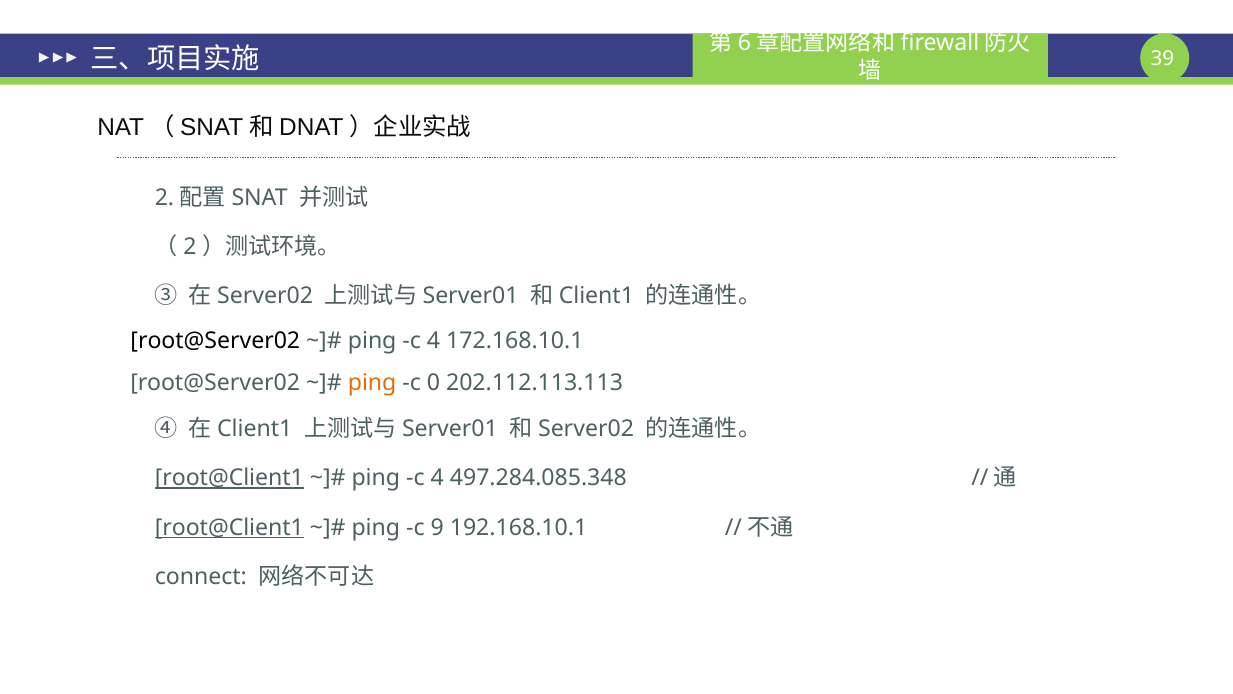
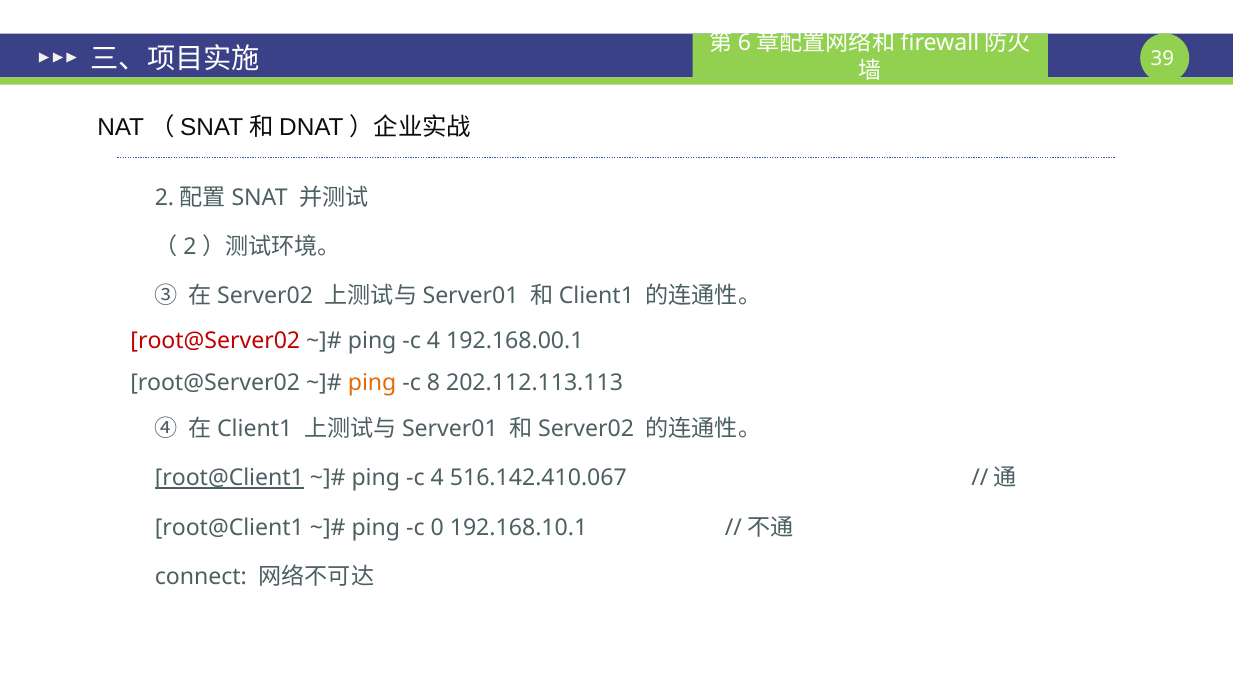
root@Server02 at (215, 341) colour: black -> red
172.168.10.1: 172.168.10.1 -> 192.168.00.1
0: 0 -> 8
497.284.085.348: 497.284.085.348 -> 516.142.410.067
root@Client1 at (229, 527) underline: present -> none
9: 9 -> 0
